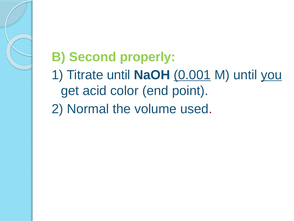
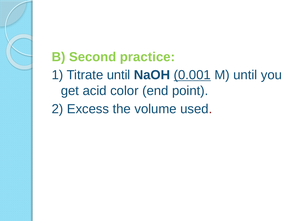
properly: properly -> practice
you underline: present -> none
Normal: Normal -> Excess
